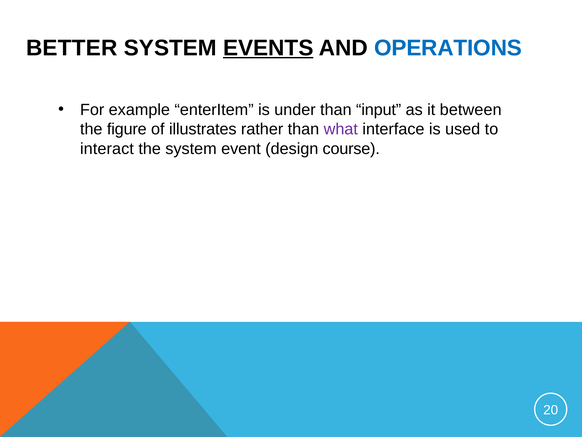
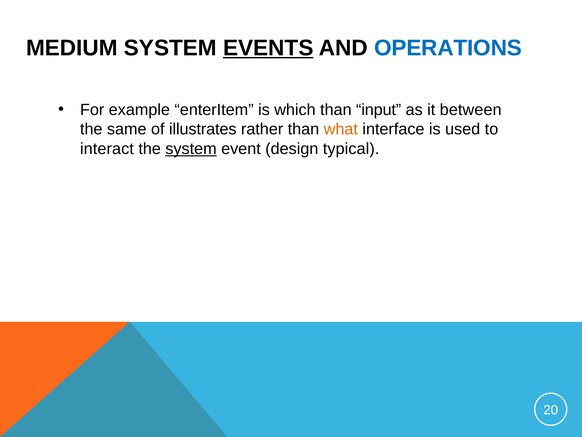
BETTER: BETTER -> MEDIUM
under: under -> which
figure: figure -> same
what colour: purple -> orange
system at (191, 149) underline: none -> present
course: course -> typical
